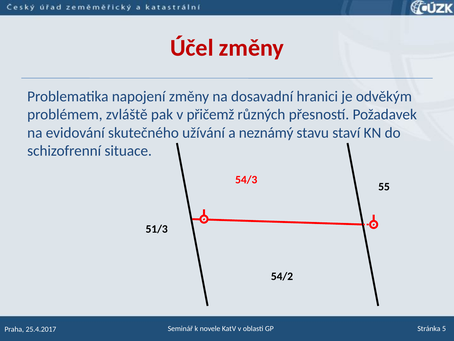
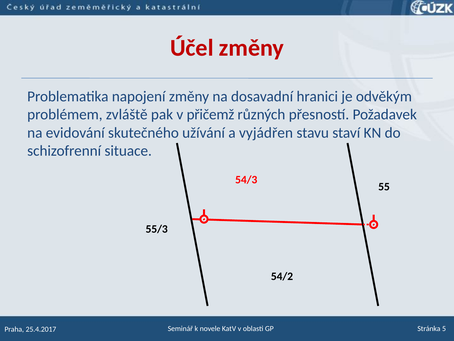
neznámý: neznámý -> vyjádřen
51/3: 51/3 -> 55/3
